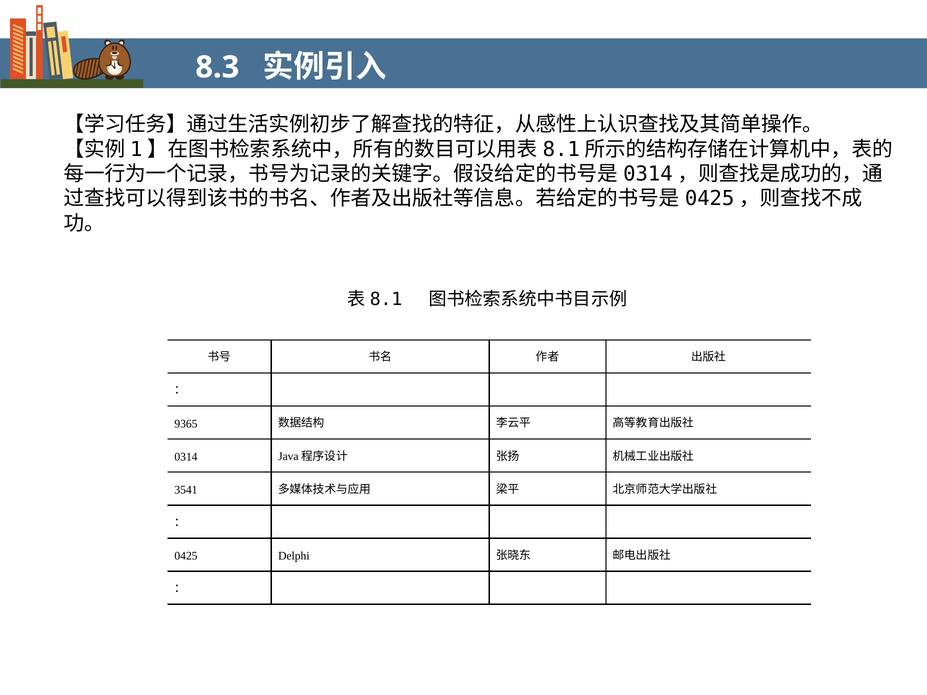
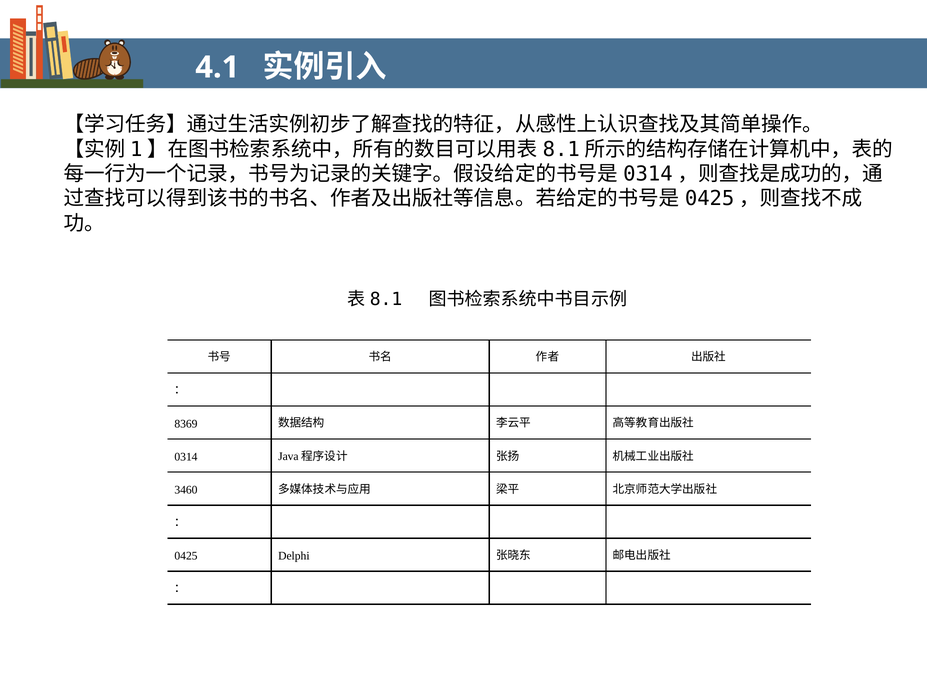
8.3: 8.3 -> 4.1
9365: 9365 -> 8369
3541: 3541 -> 3460
